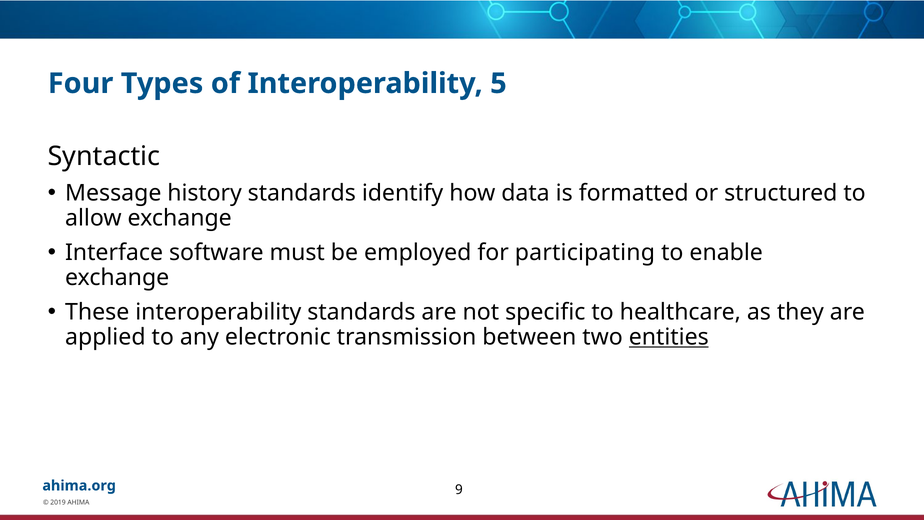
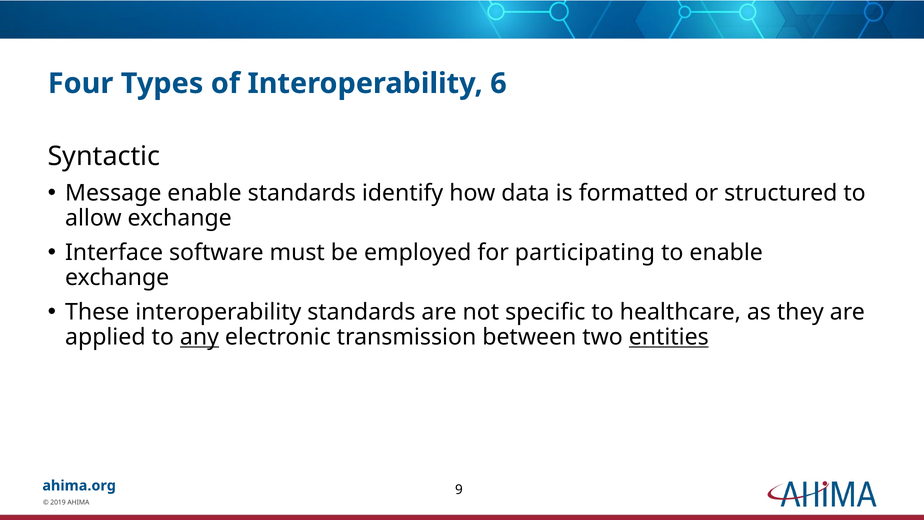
5: 5 -> 6
Message history: history -> enable
any underline: none -> present
